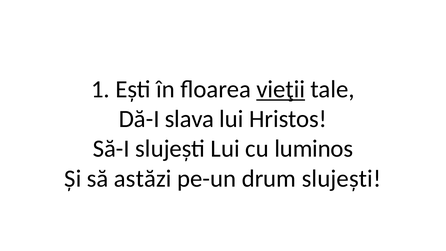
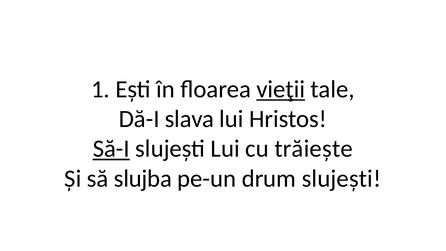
Să-I underline: none -> present
luminos: luminos -> trăiește
astăzi: astăzi -> slujba
